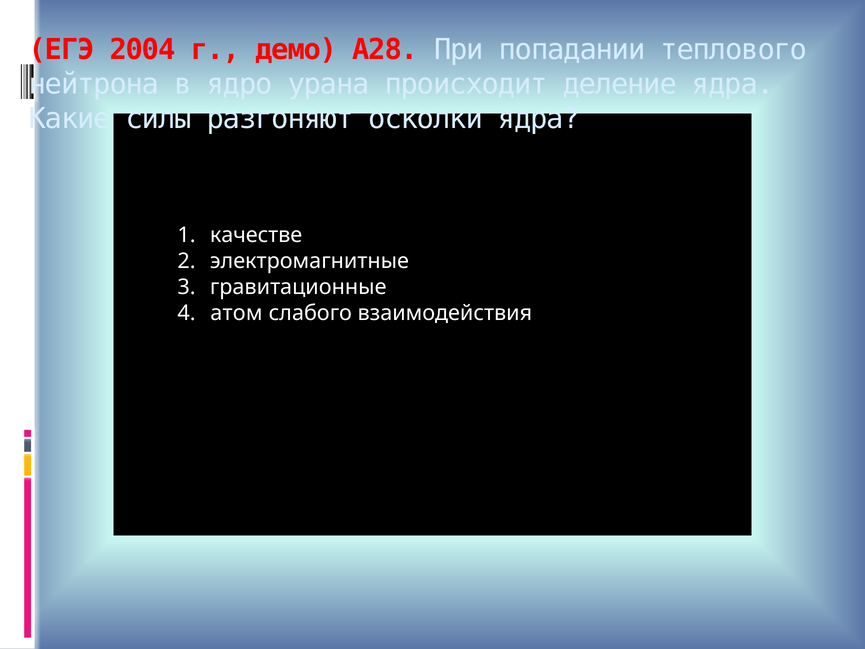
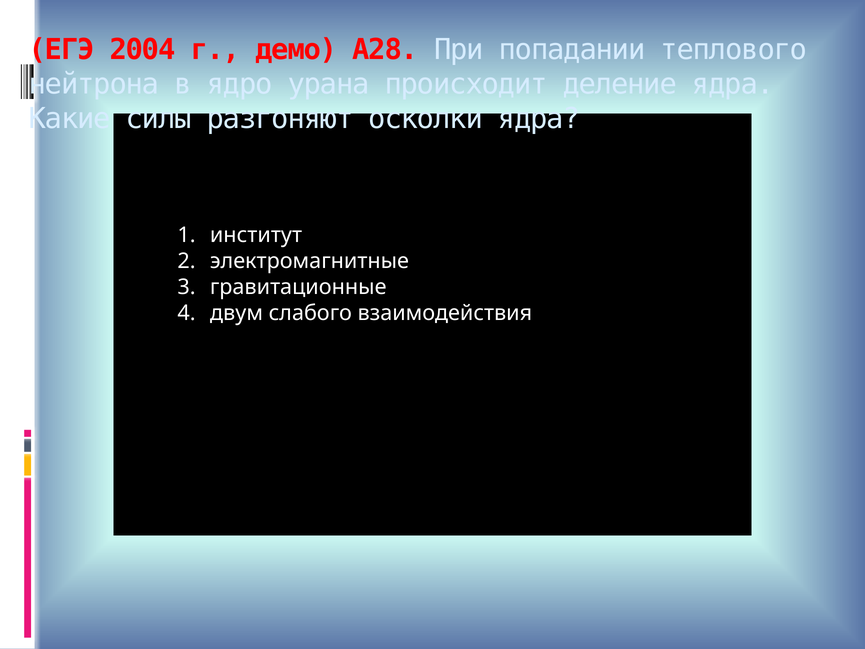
качестве: качестве -> институт
атом: атом -> двум
